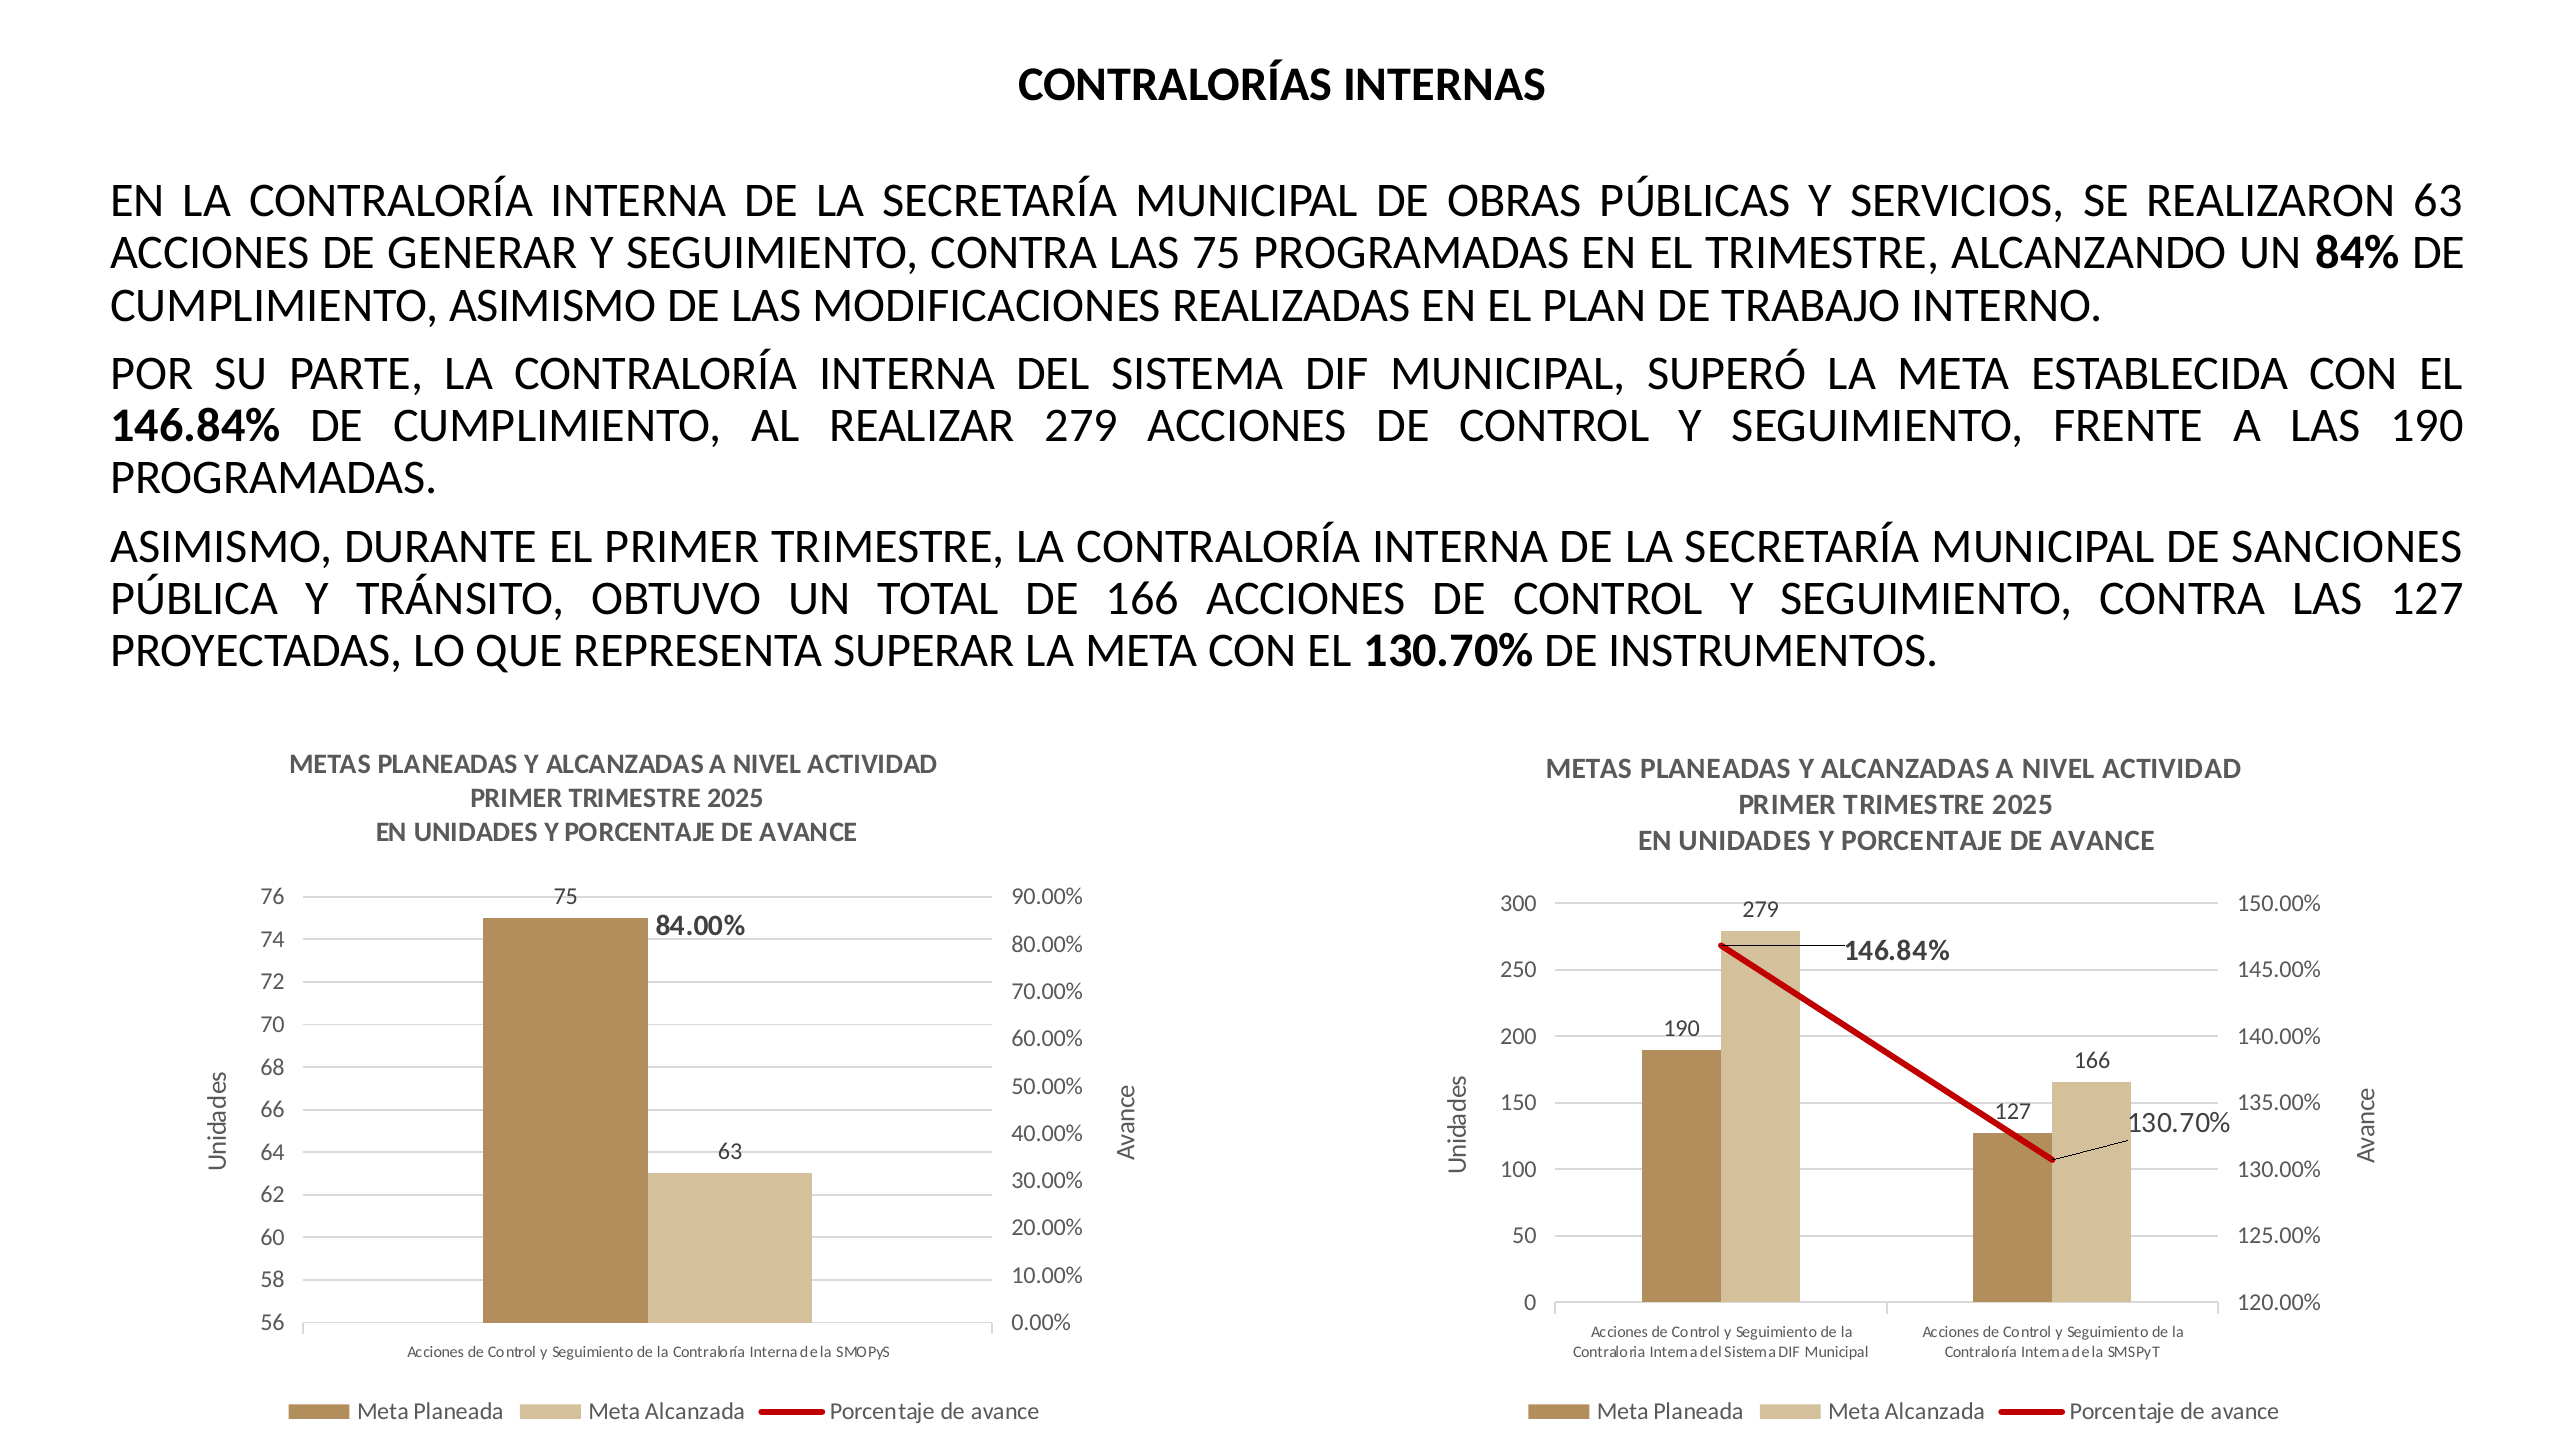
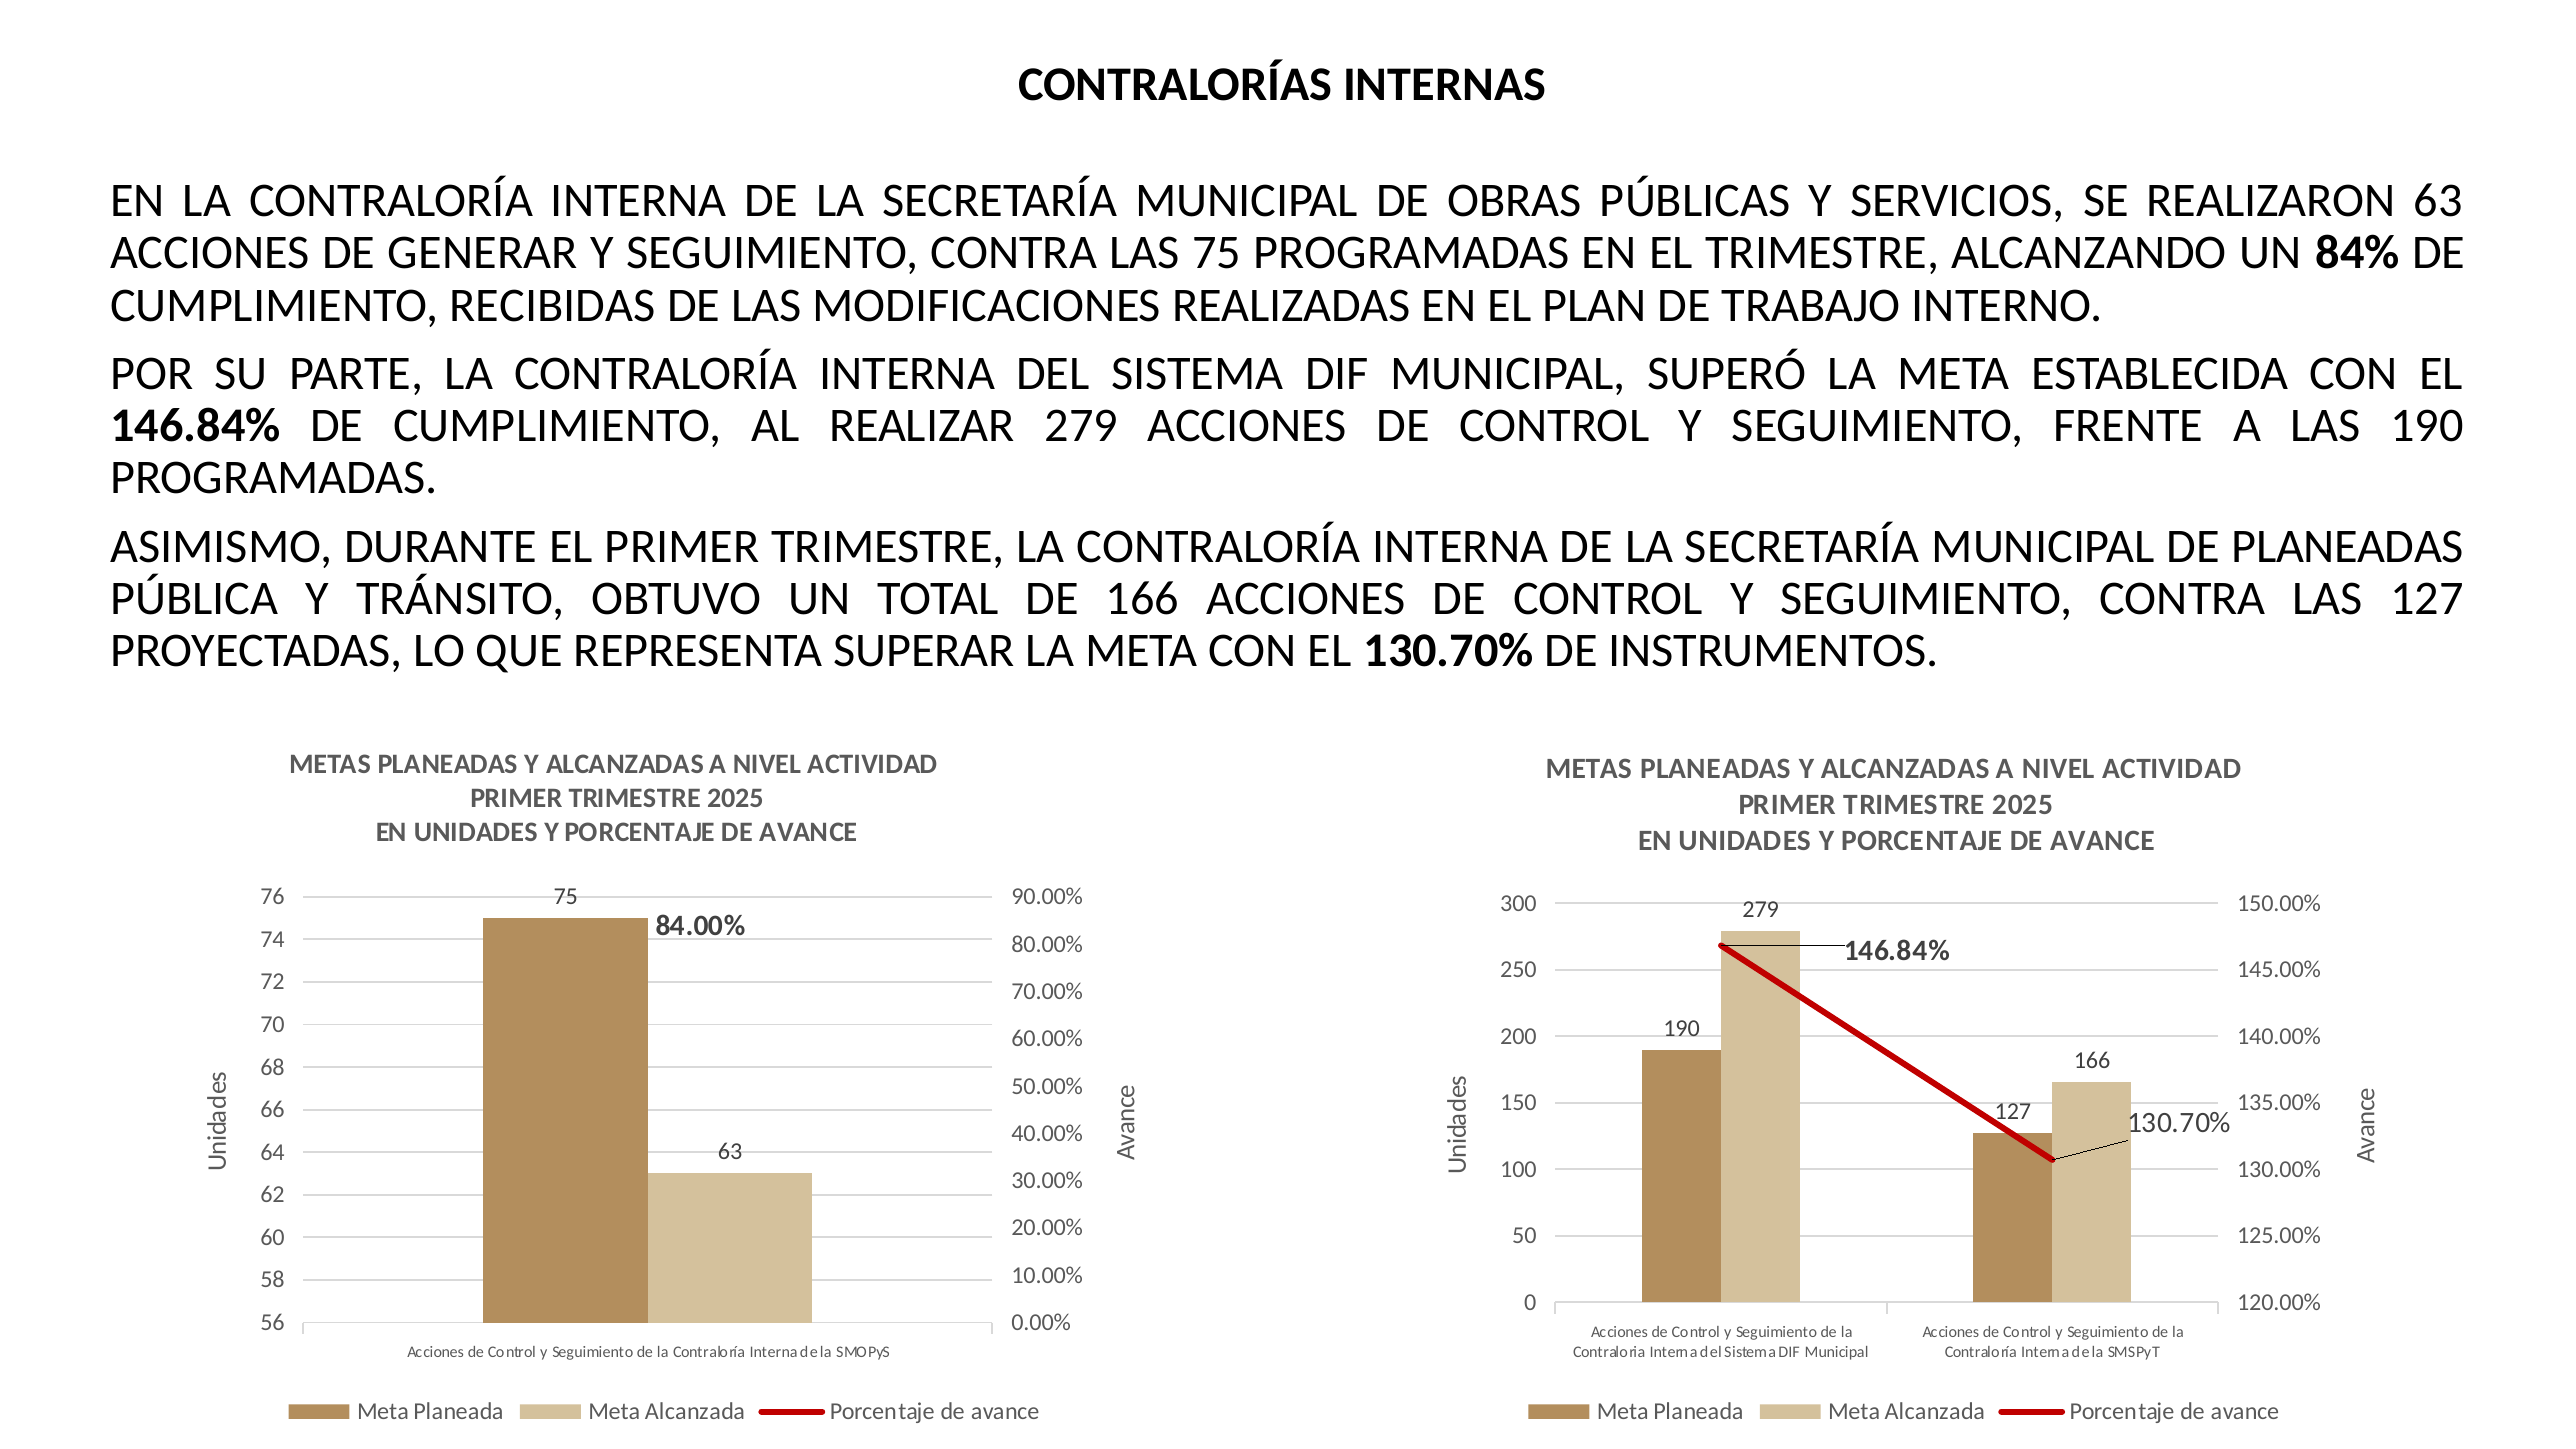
CUMPLIMIENTO ASIMISMO: ASIMISMO -> RECIBIDAS
DE SANCIONES: SANCIONES -> PLANEADAS
